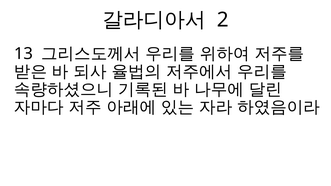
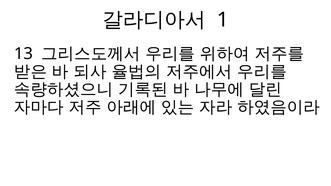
2: 2 -> 1
